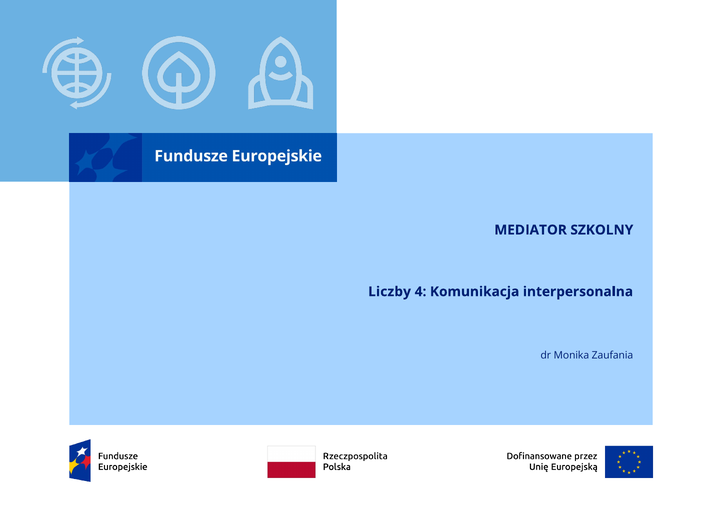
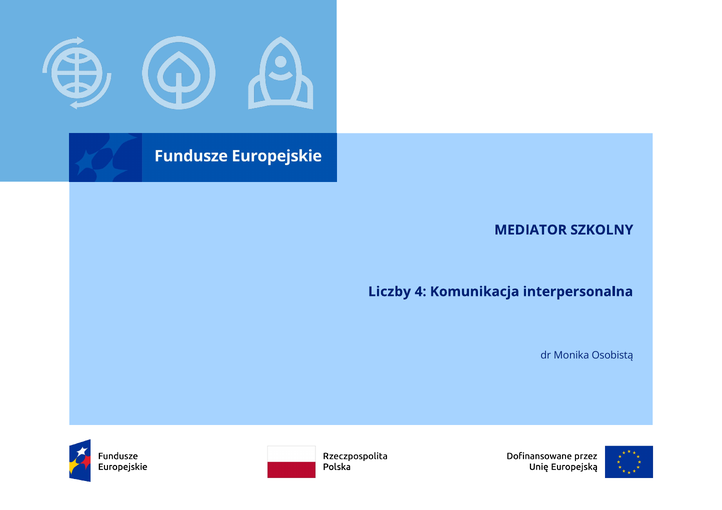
Zaufania: Zaufania -> Osobistą
